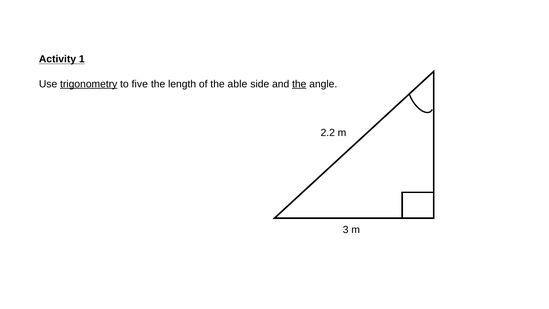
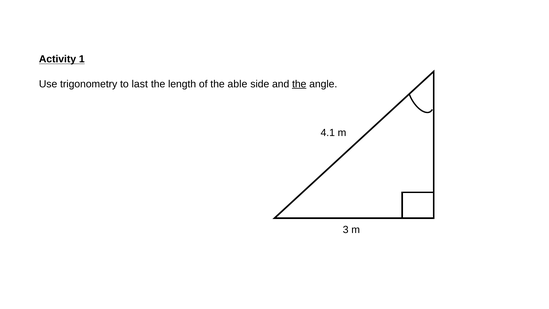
trigonometry underline: present -> none
five: five -> last
2.2: 2.2 -> 4.1
